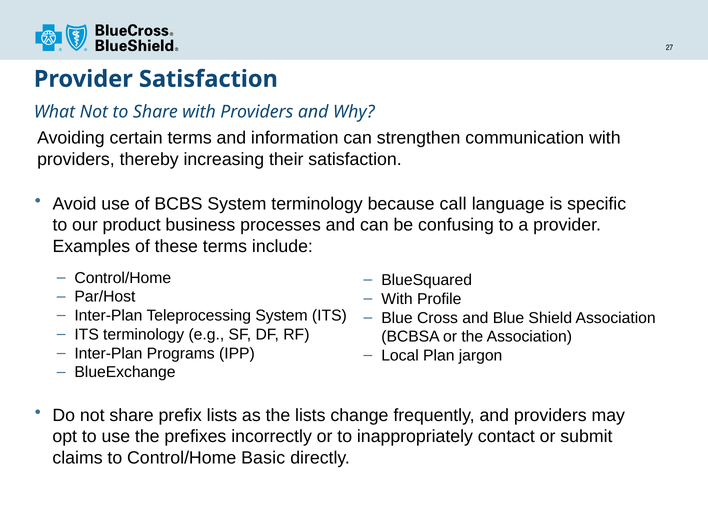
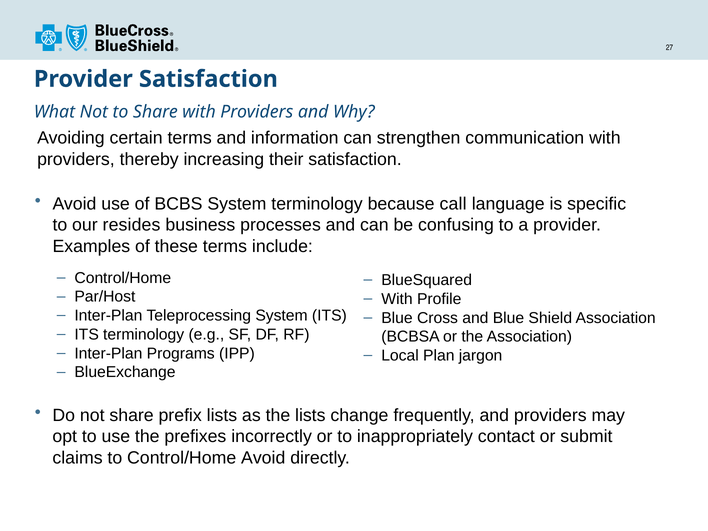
product: product -> resides
Control/Home Basic: Basic -> Avoid
